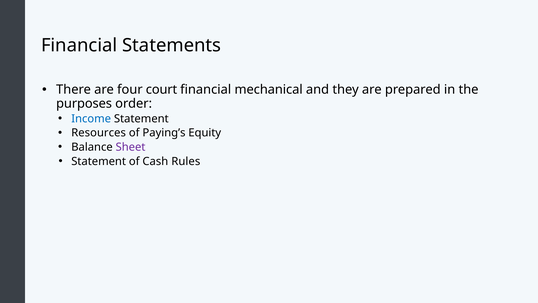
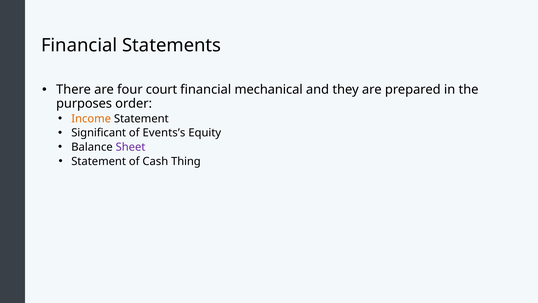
Income colour: blue -> orange
Resources: Resources -> Significant
Paying’s: Paying’s -> Events’s
Rules: Rules -> Thing
